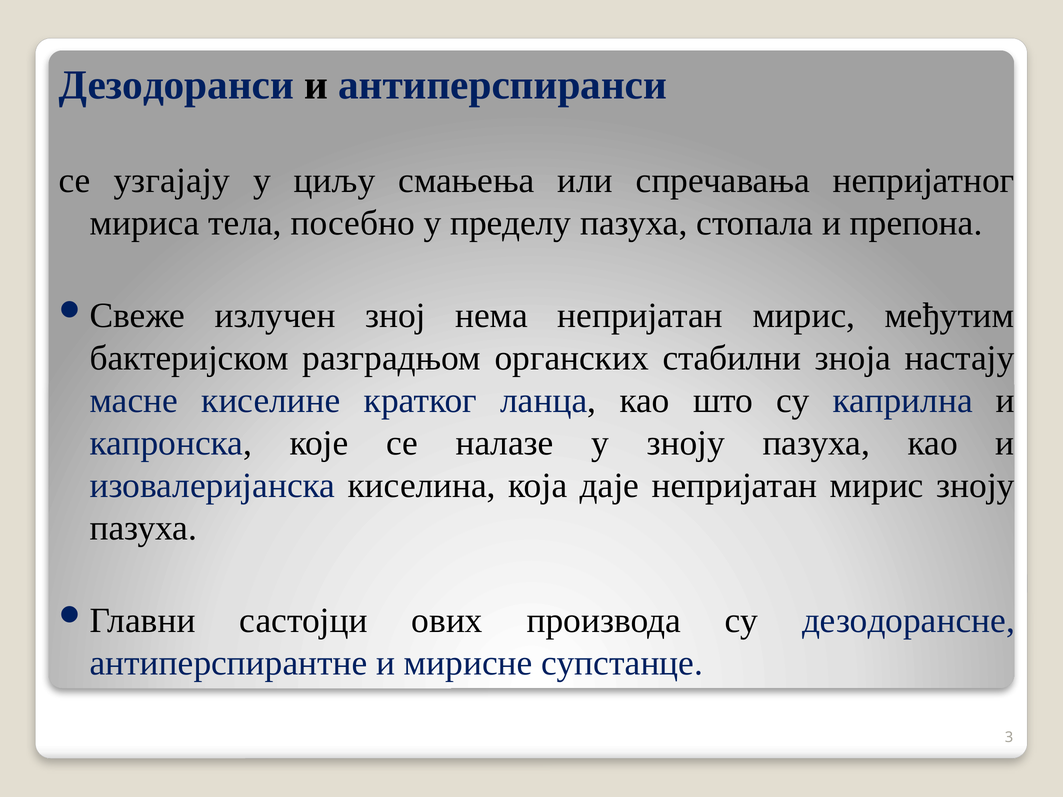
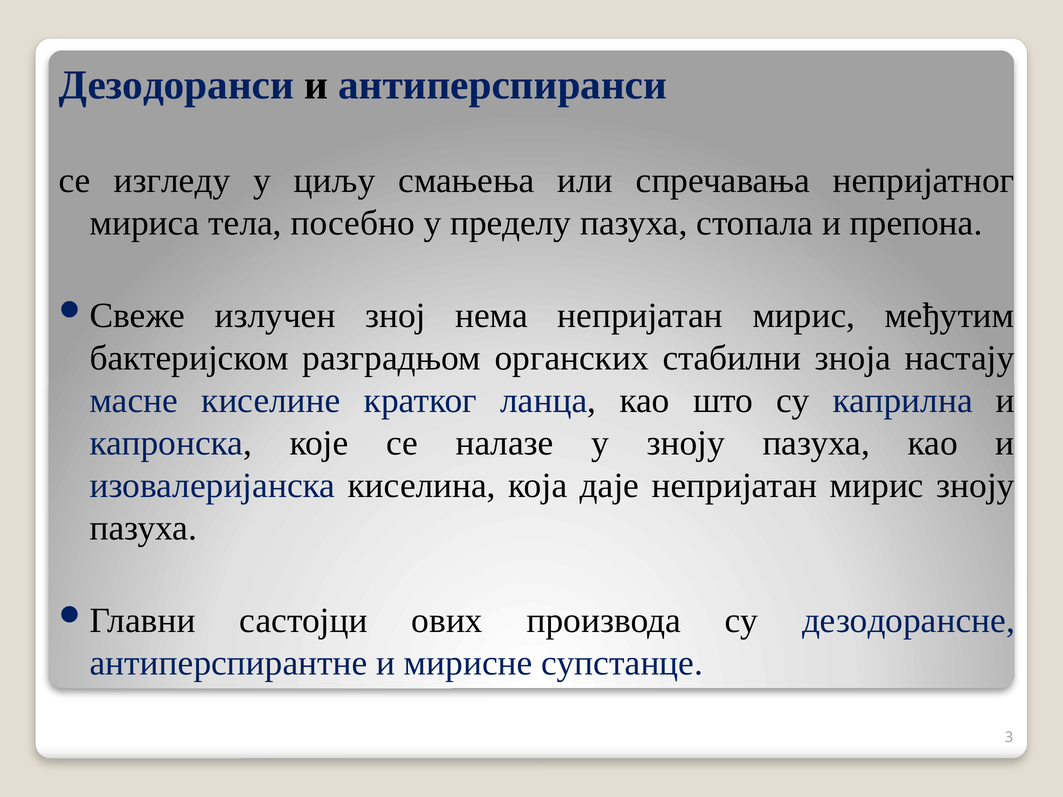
узгајају: узгајају -> изгледу
